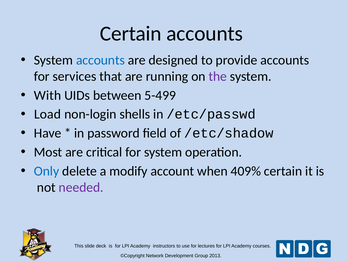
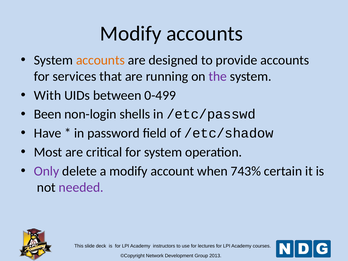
Certain at (131, 34): Certain -> Modify
accounts at (100, 60) colour: blue -> orange
5-499: 5-499 -> 0-499
Load: Load -> Been
Only colour: blue -> purple
409%: 409% -> 743%
